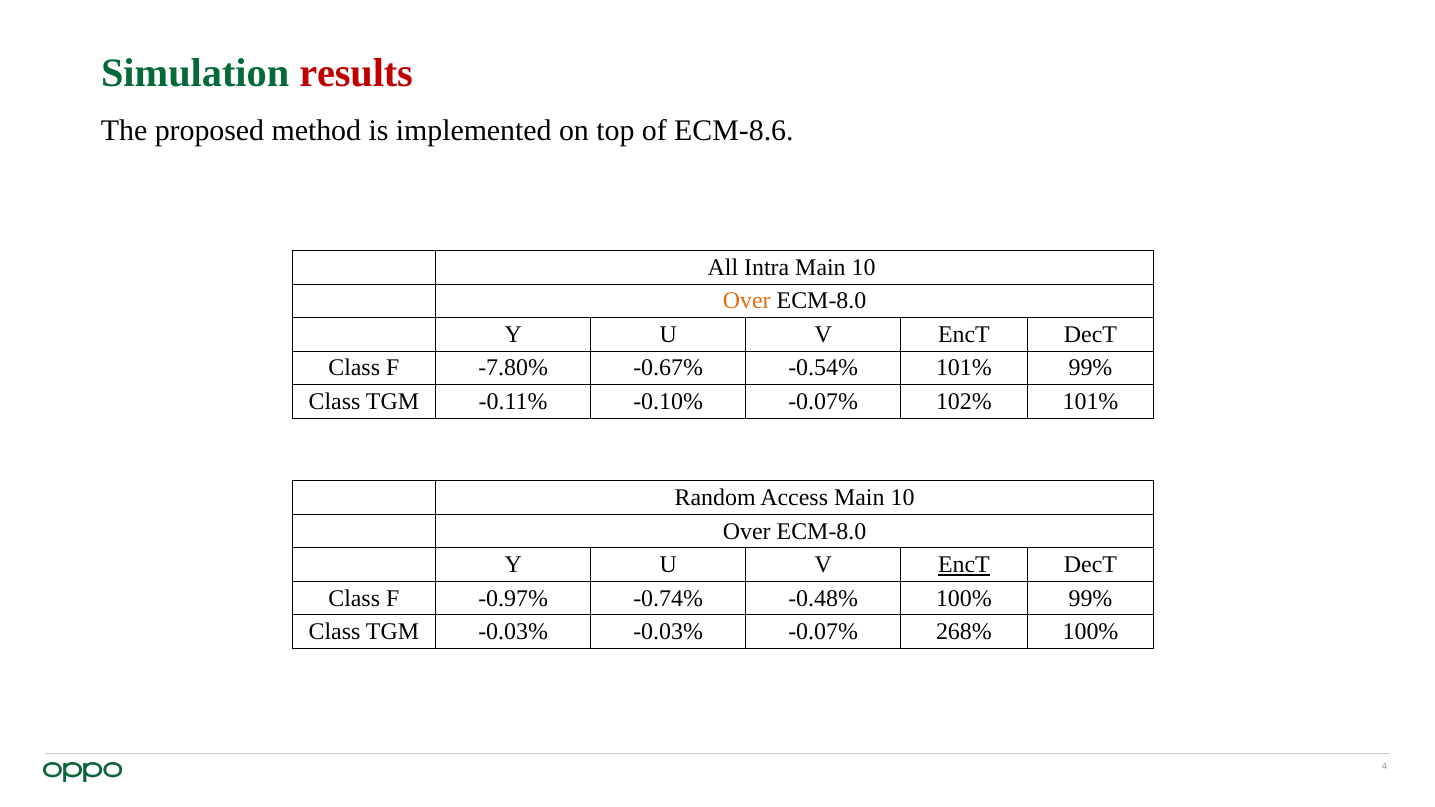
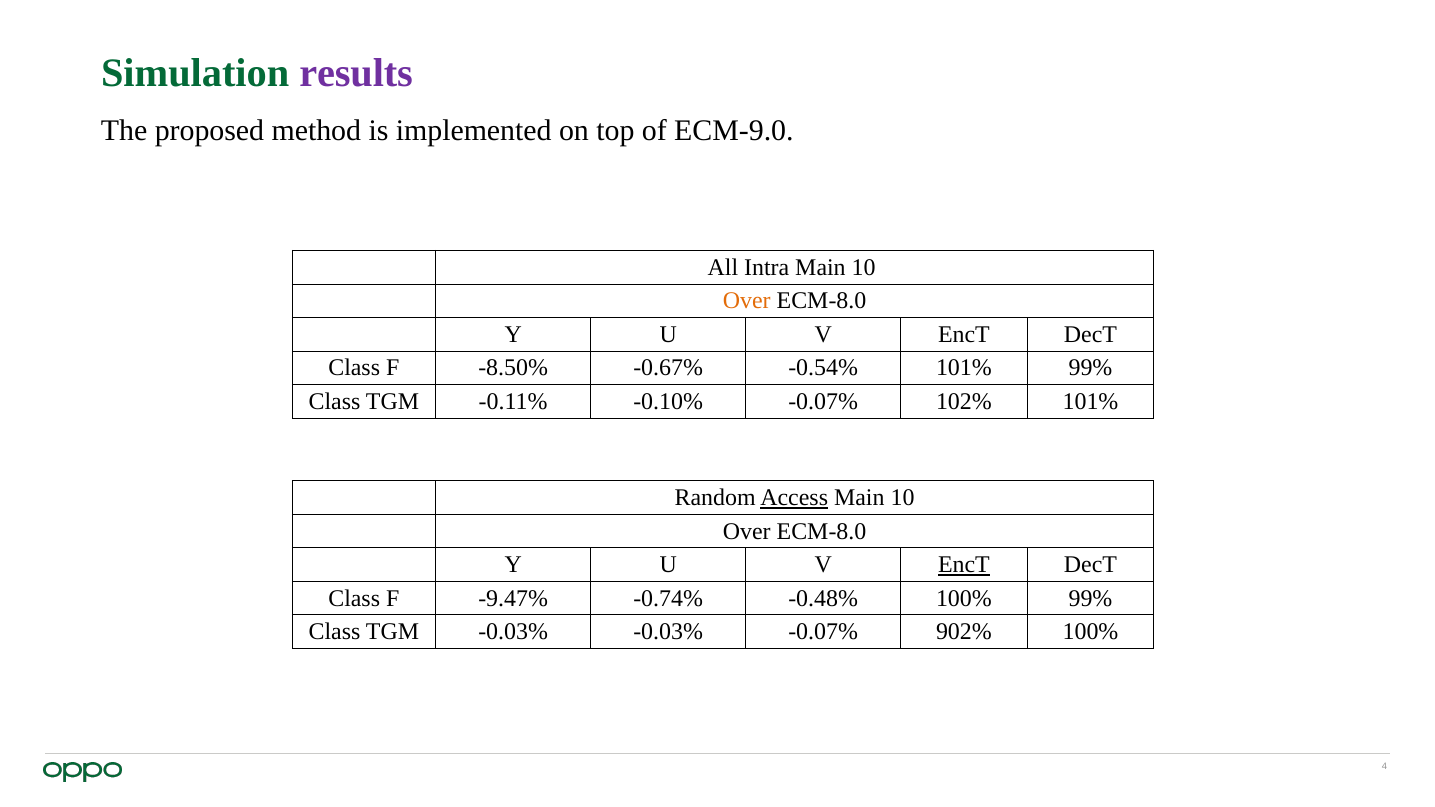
results colour: red -> purple
ECM-8.6: ECM-8.6 -> ECM-9.0
-7.80%: -7.80% -> -8.50%
Access underline: none -> present
-0.97%: -0.97% -> -9.47%
268%: 268% -> 902%
